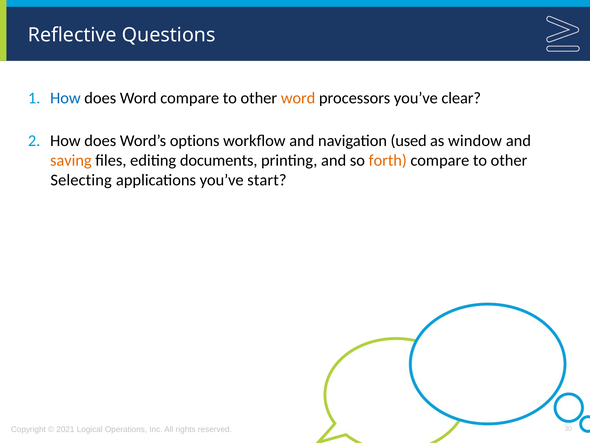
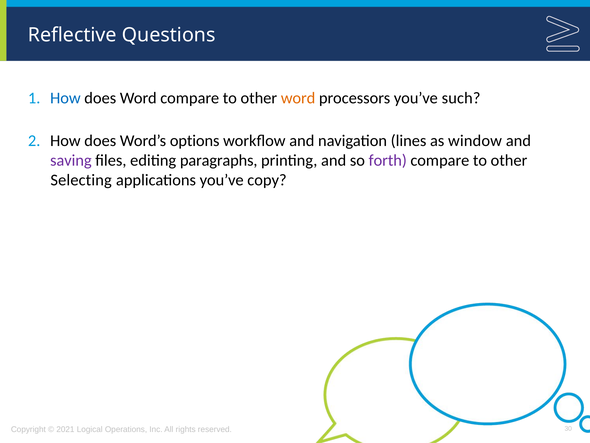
clear: clear -> such
used: used -> lines
saving colour: orange -> purple
documents: documents -> paragraphs
forth colour: orange -> purple
start: start -> copy
